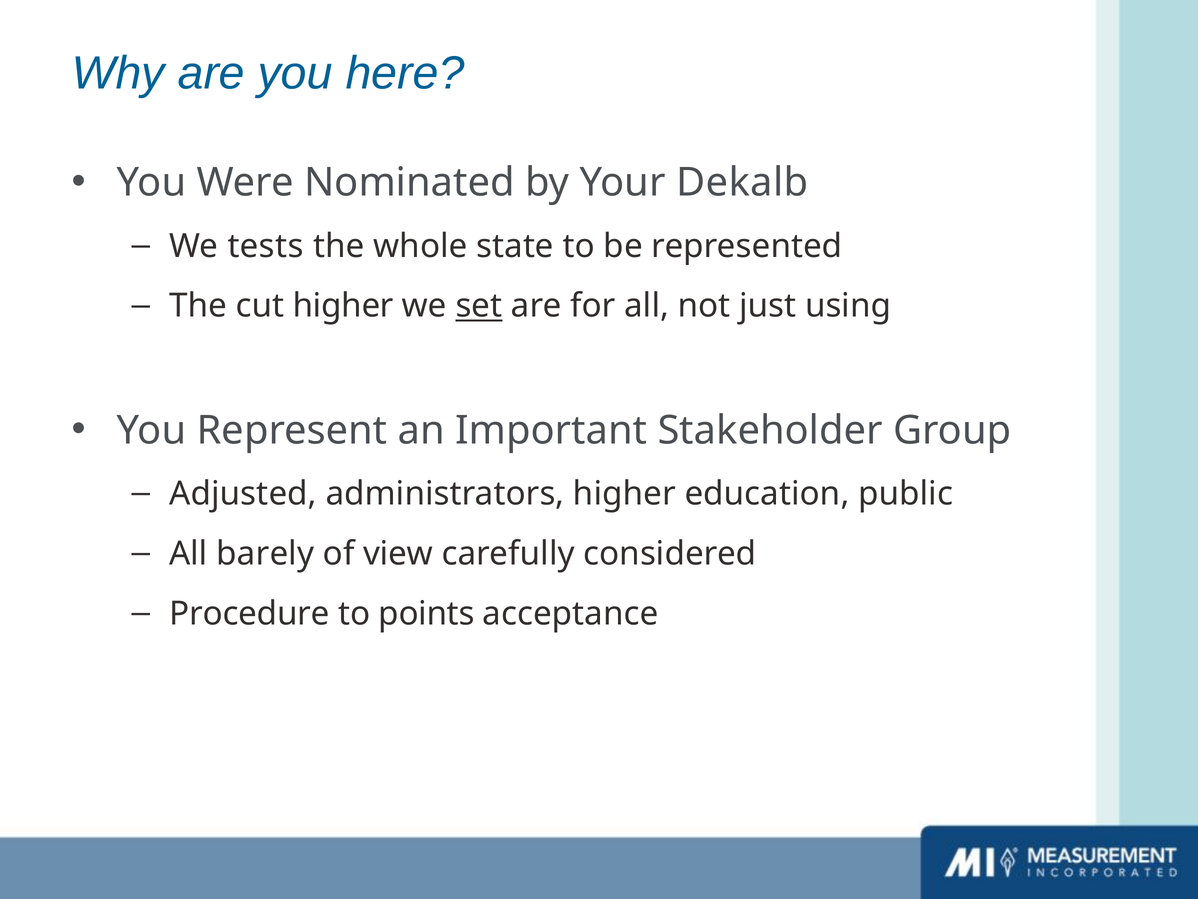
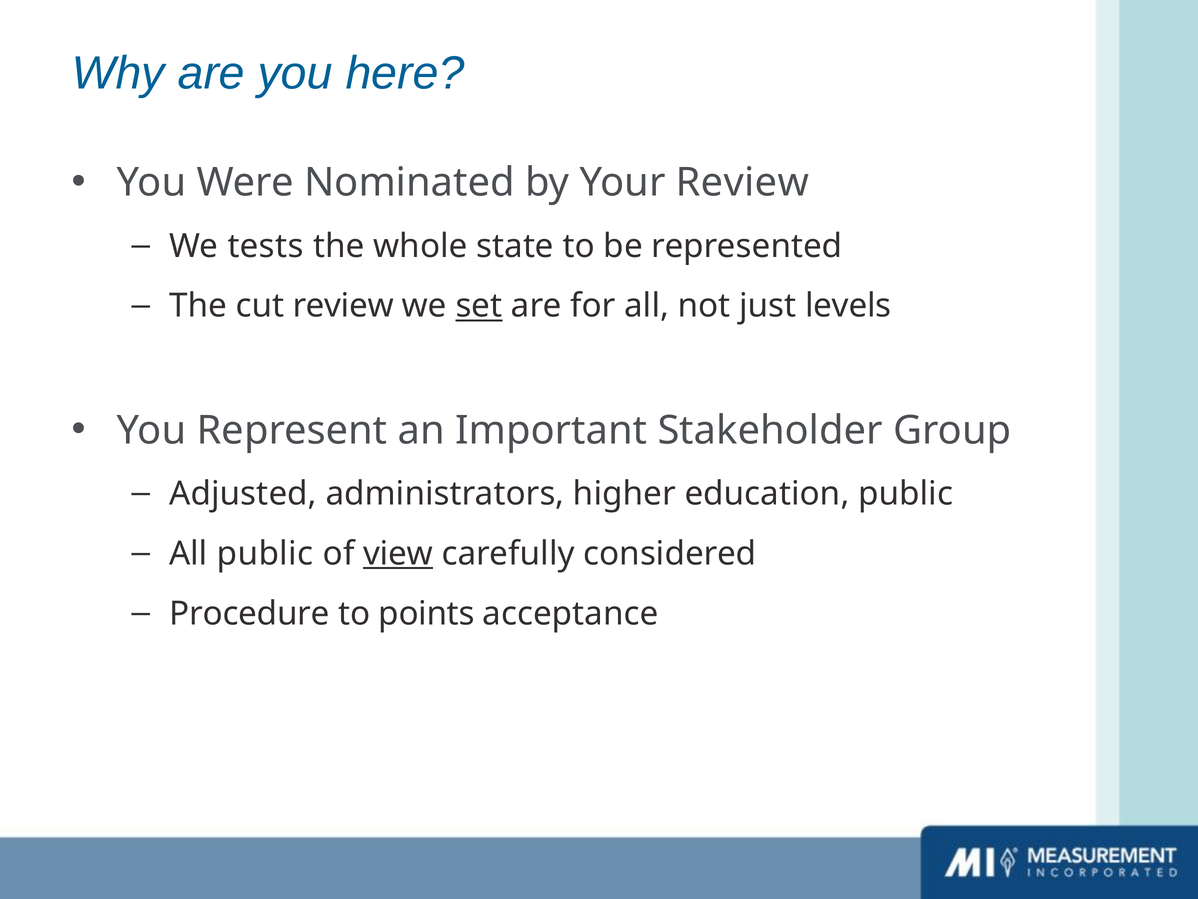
Your Dekalb: Dekalb -> Review
cut higher: higher -> review
using: using -> levels
All barely: barely -> public
view underline: none -> present
